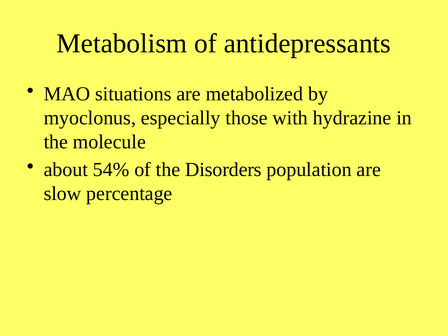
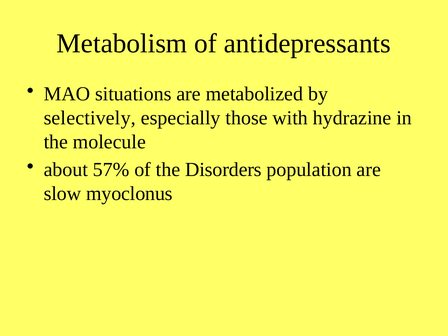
myoclonus: myoclonus -> selectively
54%: 54% -> 57%
percentage: percentage -> myoclonus
